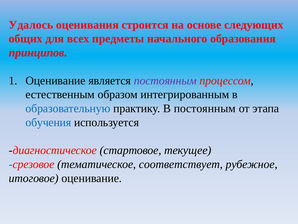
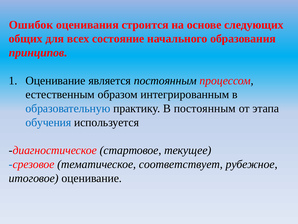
Удалось: Удалось -> Ошибок
предметы: предметы -> состояние
постоянным at (165, 80) colour: purple -> black
